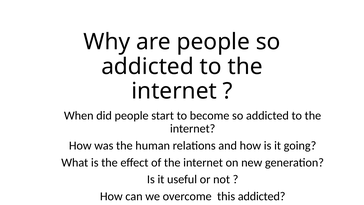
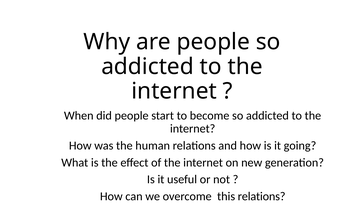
this addicted: addicted -> relations
